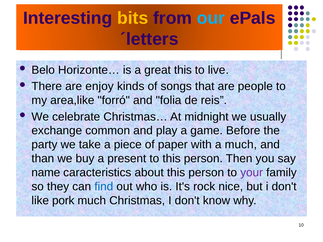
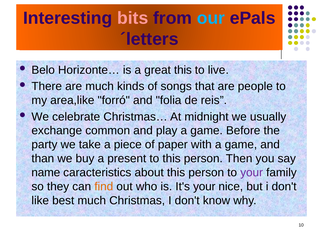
bits colour: yellow -> pink
are enjoy: enjoy -> much
with a much: much -> game
find colour: blue -> orange
It's rock: rock -> your
pork: pork -> best
